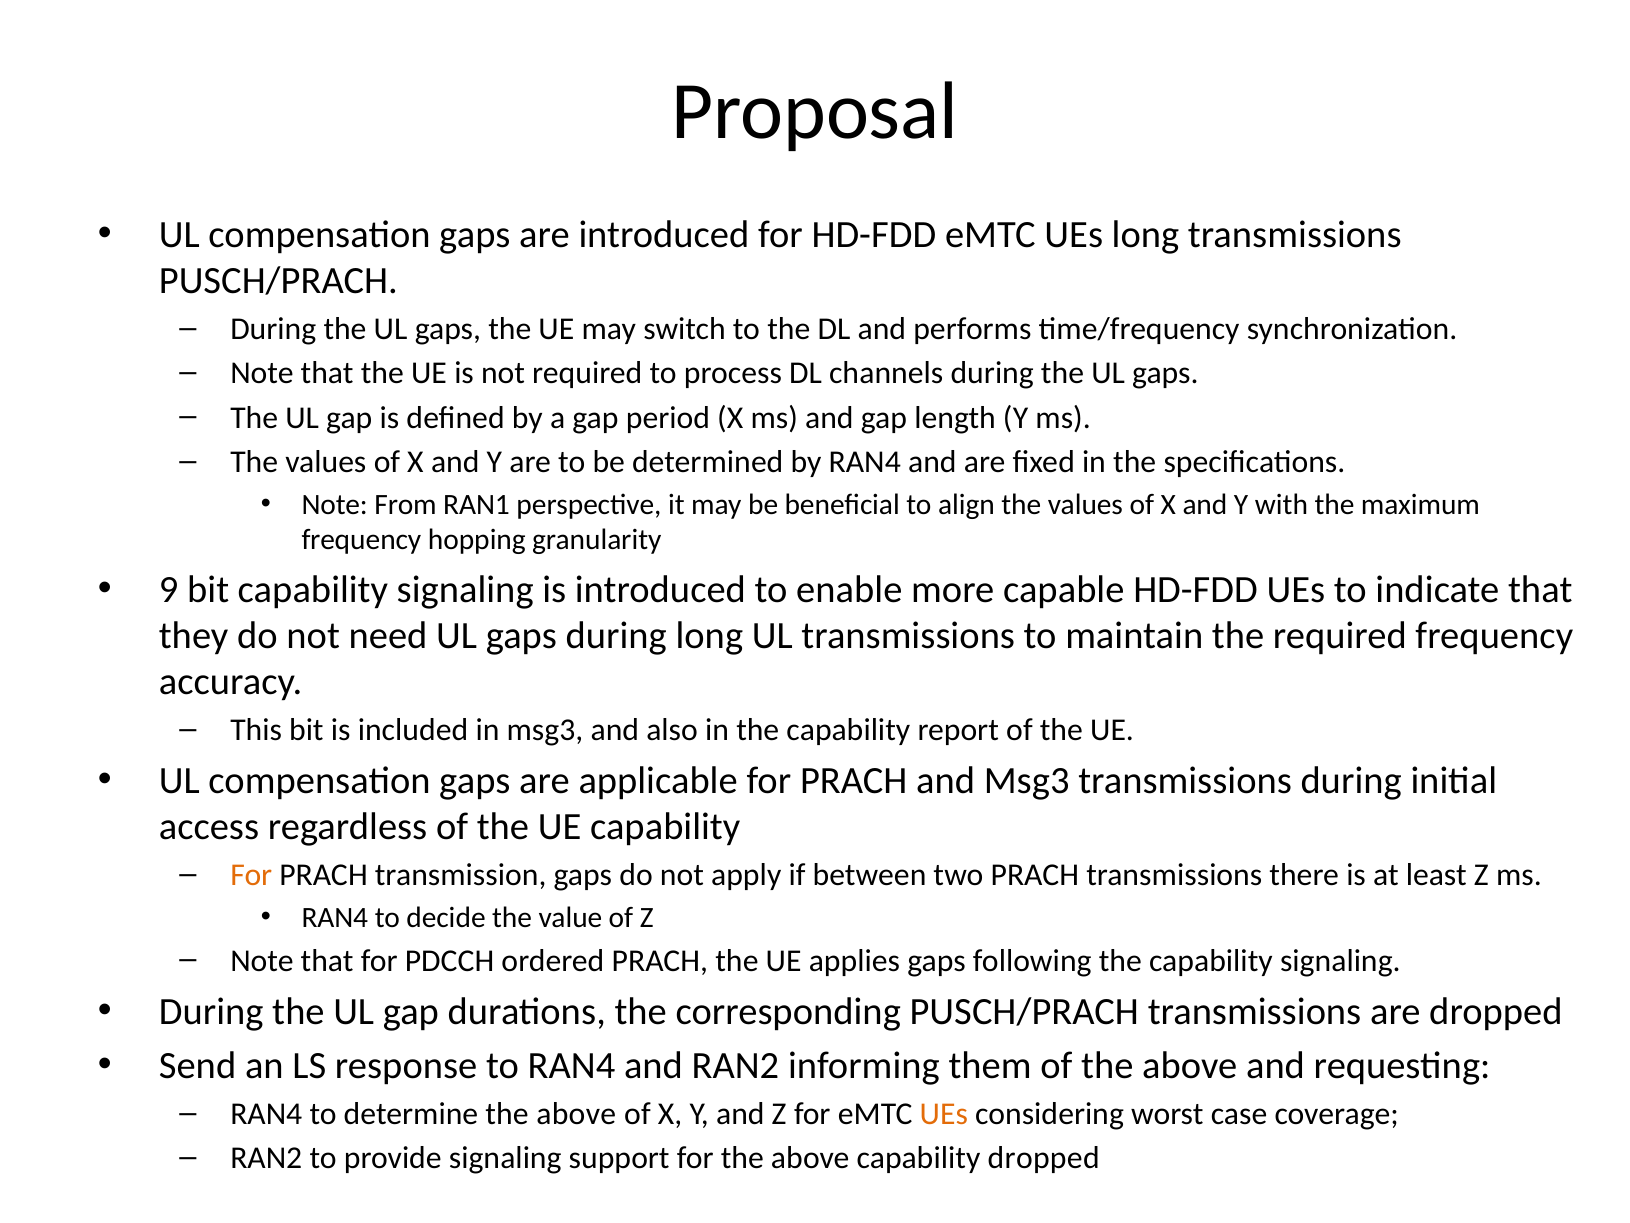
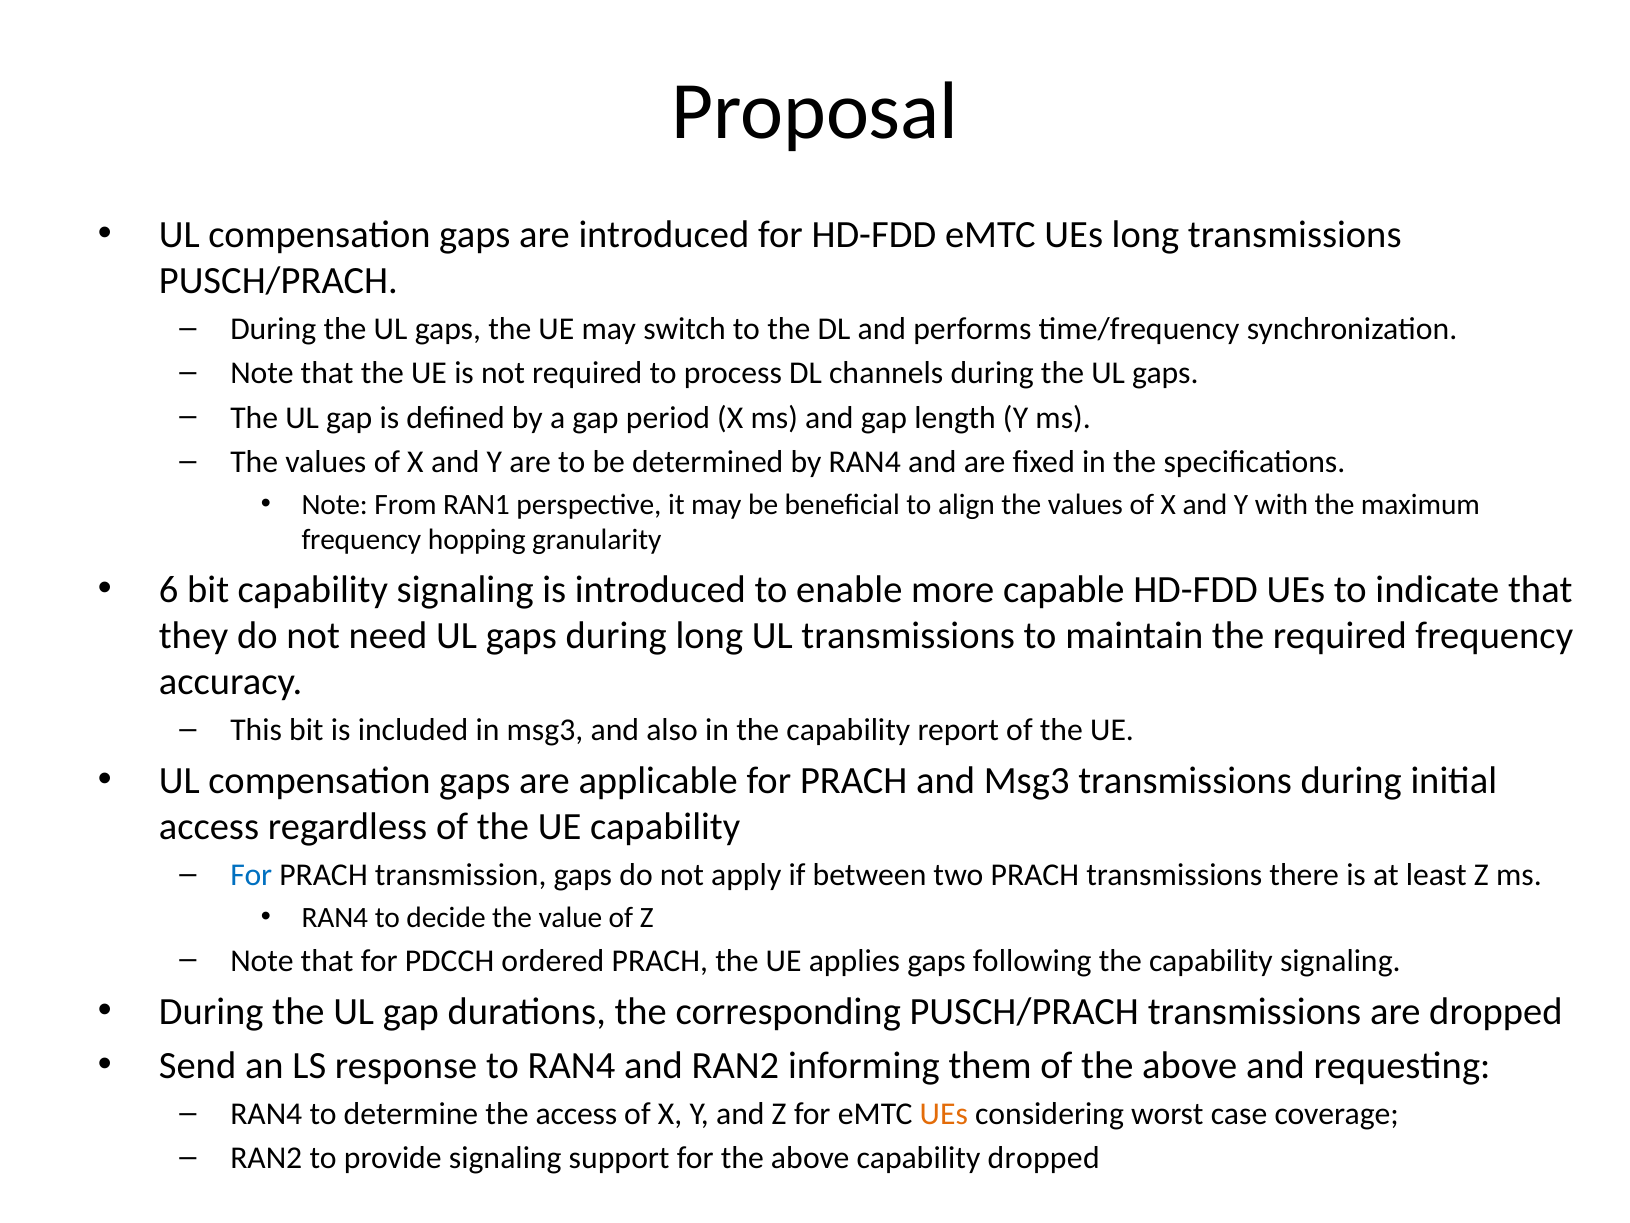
9: 9 -> 6
For at (251, 875) colour: orange -> blue
determine the above: above -> access
